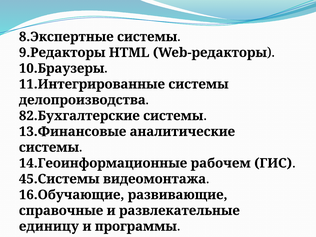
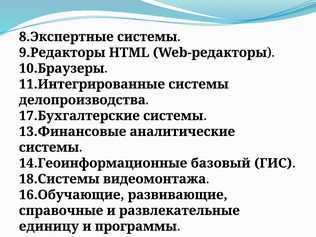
82.Бухгалтерские: 82.Бухгалтерские -> 17.Бухгалтерские
рабочем: рабочем -> базовый
45.Системы: 45.Системы -> 18.Системы
